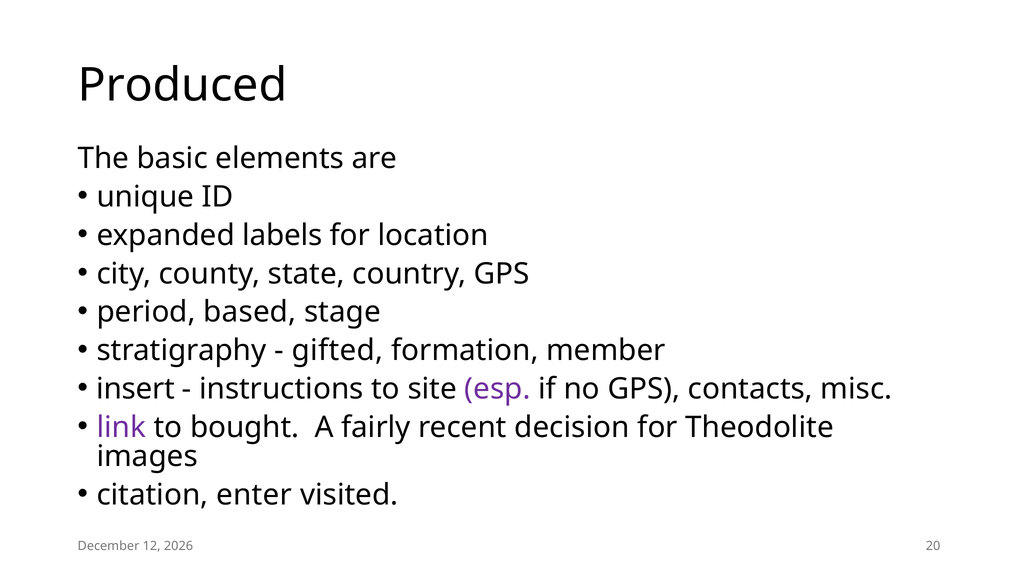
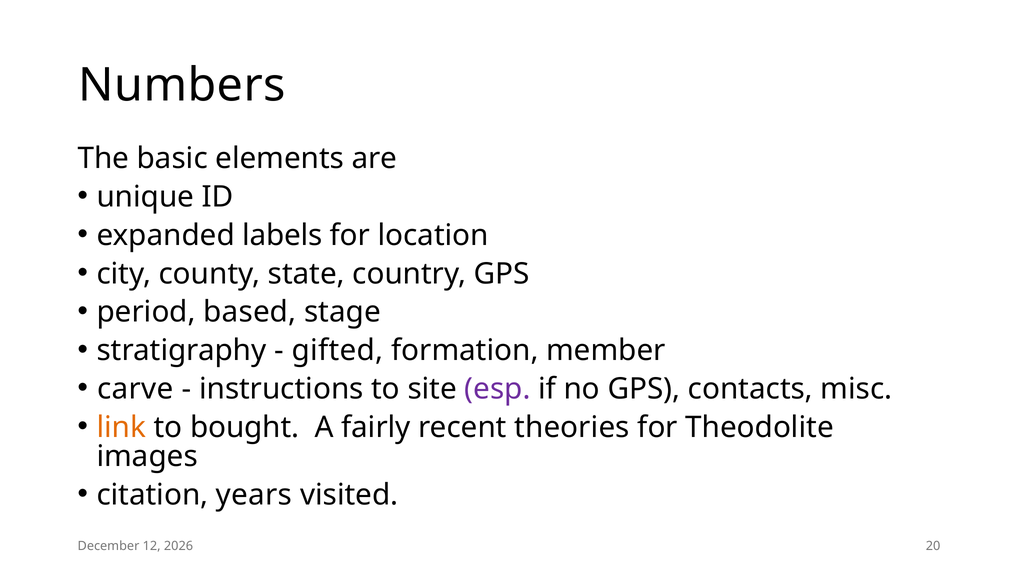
Produced: Produced -> Numbers
insert: insert -> carve
link colour: purple -> orange
decision: decision -> theories
enter: enter -> years
